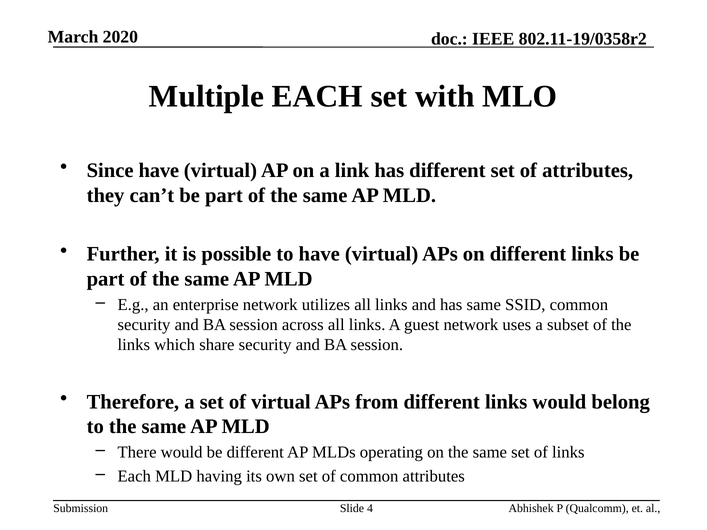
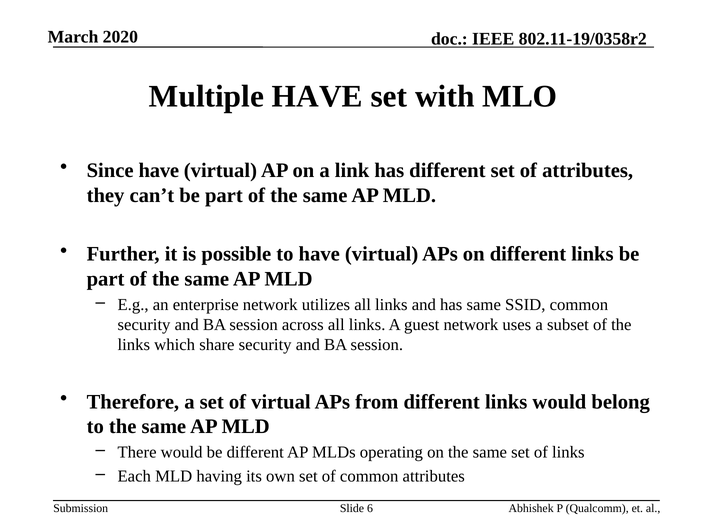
Multiple EACH: EACH -> HAVE
4: 4 -> 6
